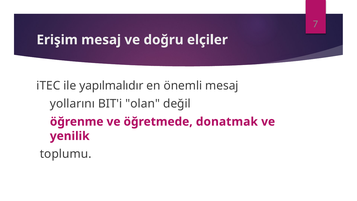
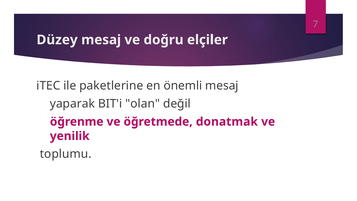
Erişim: Erişim -> Düzey
yapılmalıdır: yapılmalıdır -> paketlerine
yollarını: yollarını -> yaparak
